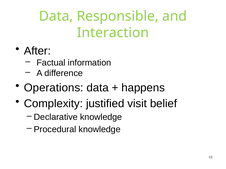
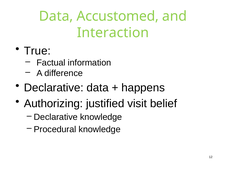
Responsible: Responsible -> Accustomed
After: After -> True
Operations at (54, 88): Operations -> Declarative
Complexity: Complexity -> Authorizing
